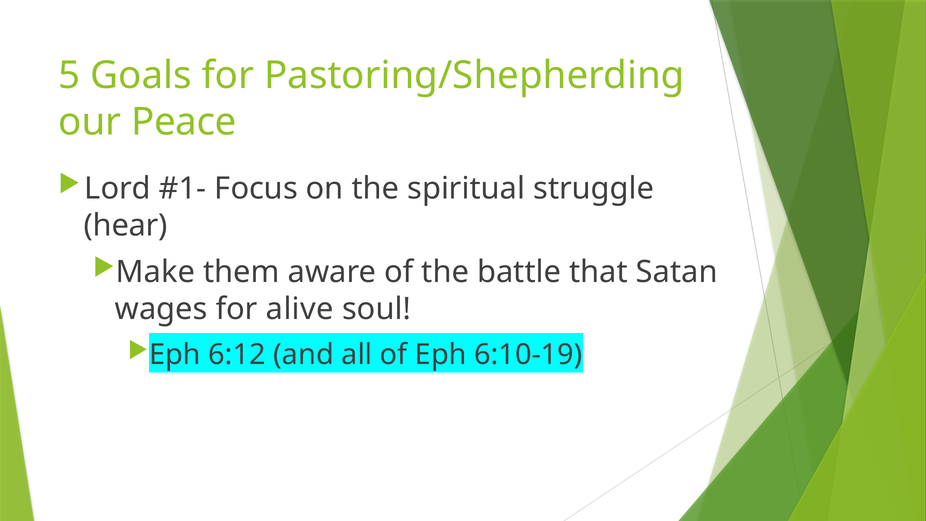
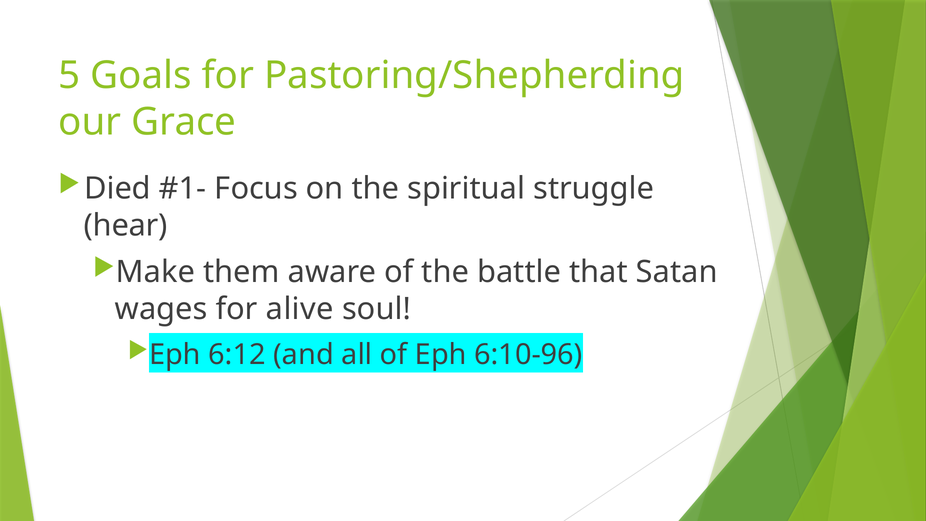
Peace: Peace -> Grace
Lord: Lord -> Died
6:10-19: 6:10-19 -> 6:10-96
